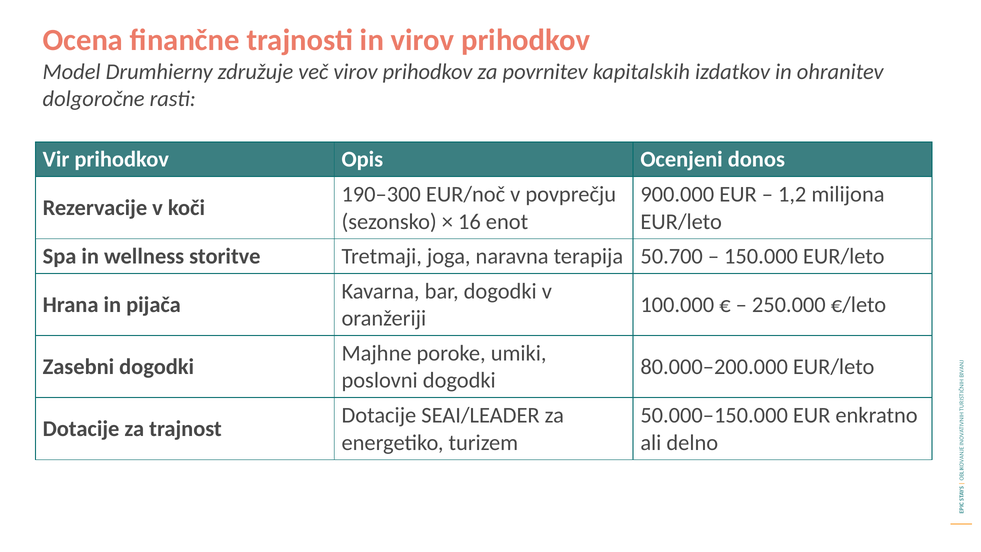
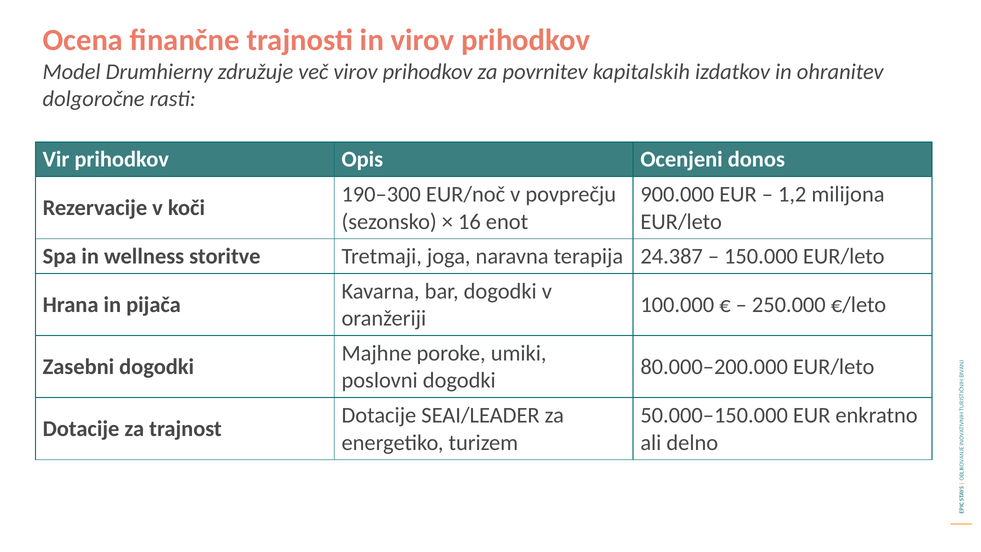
50.700: 50.700 -> 24.387
